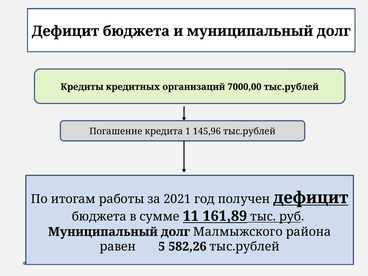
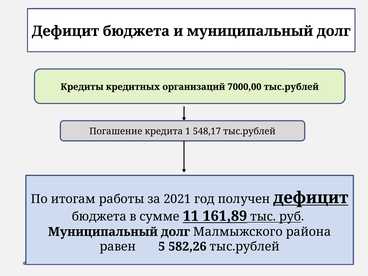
145,96: 145,96 -> 548,17
